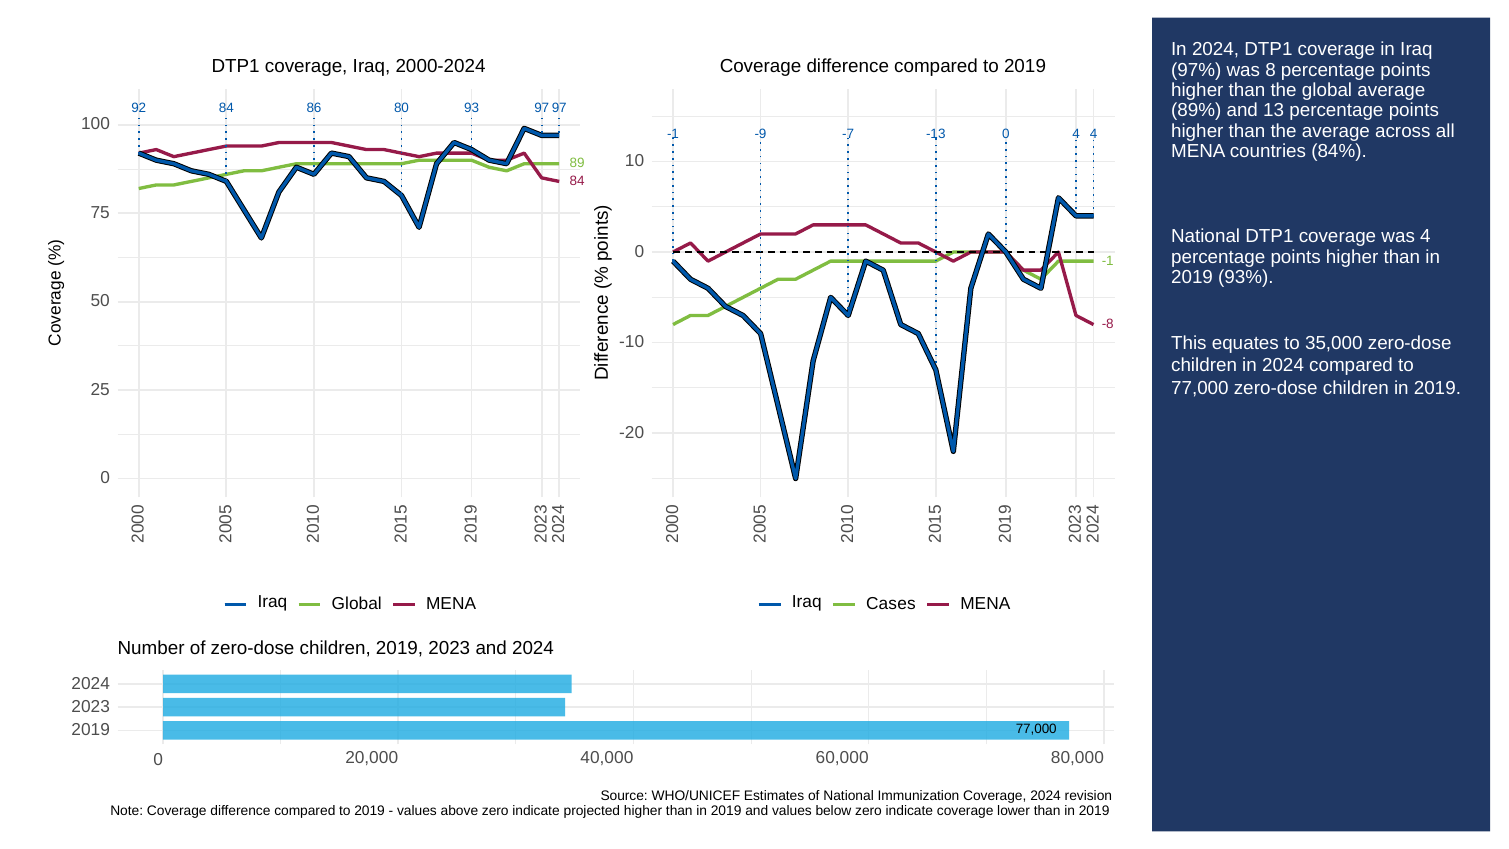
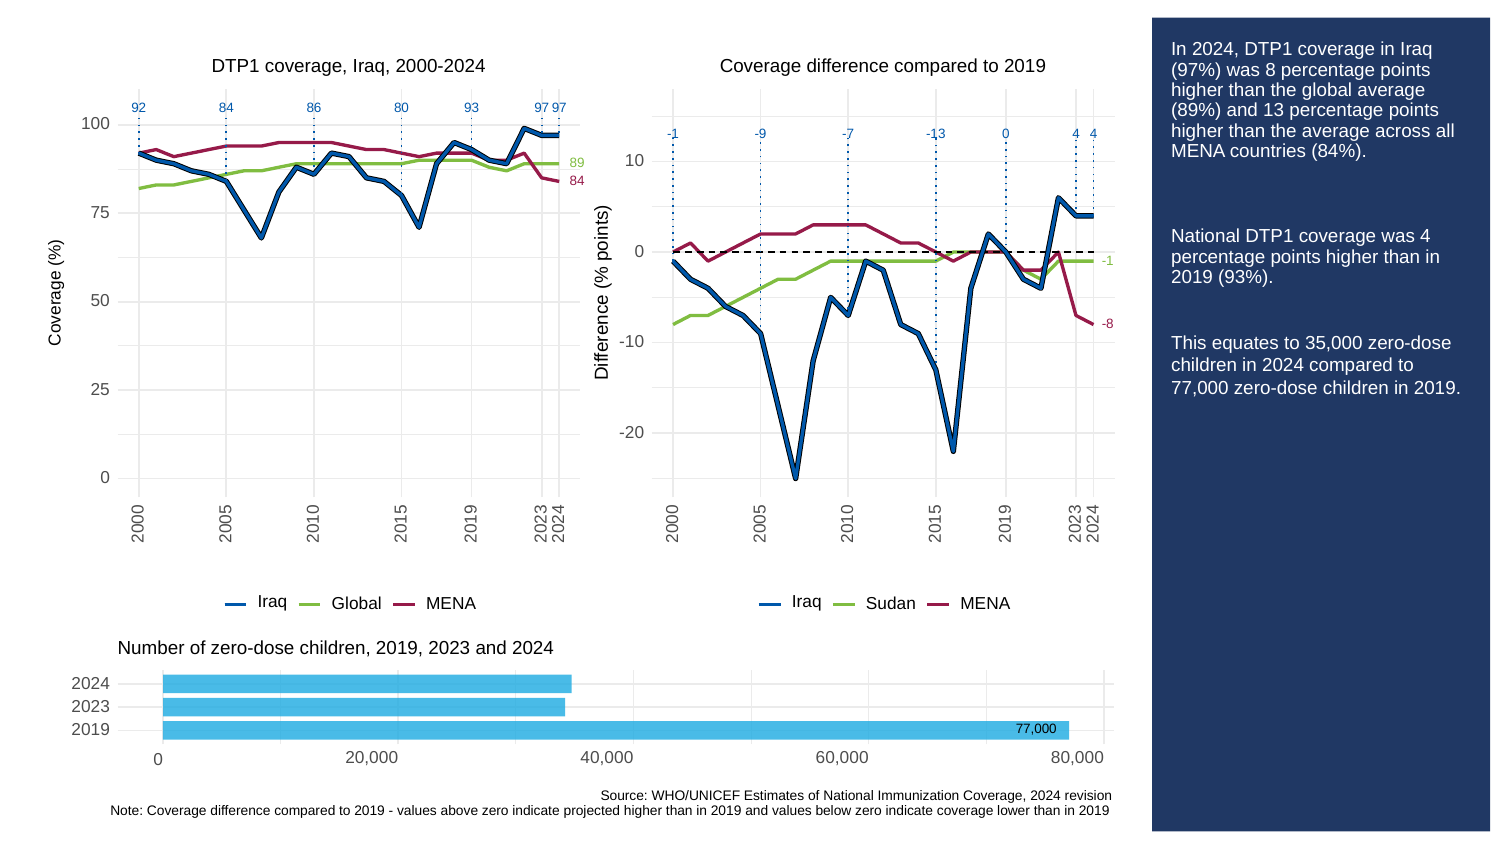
Cases: Cases -> Sudan
